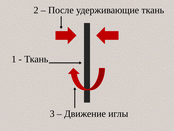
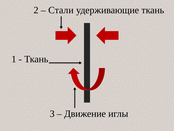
После: После -> Стали
